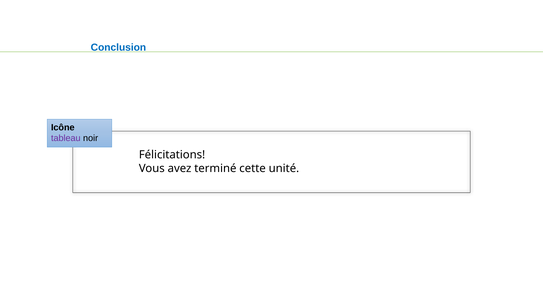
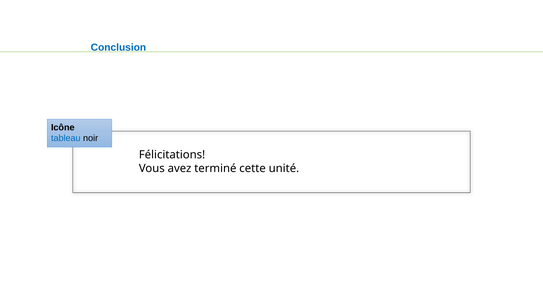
tableau colour: purple -> blue
